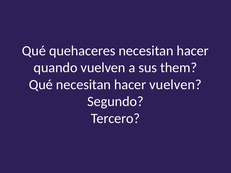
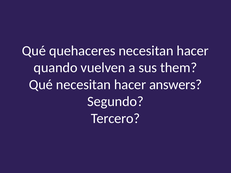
hacer vuelven: vuelven -> answers
